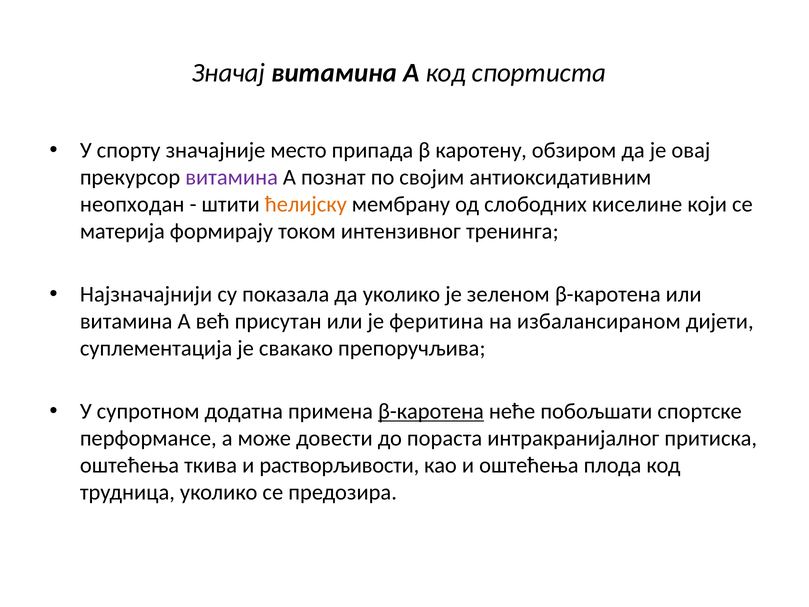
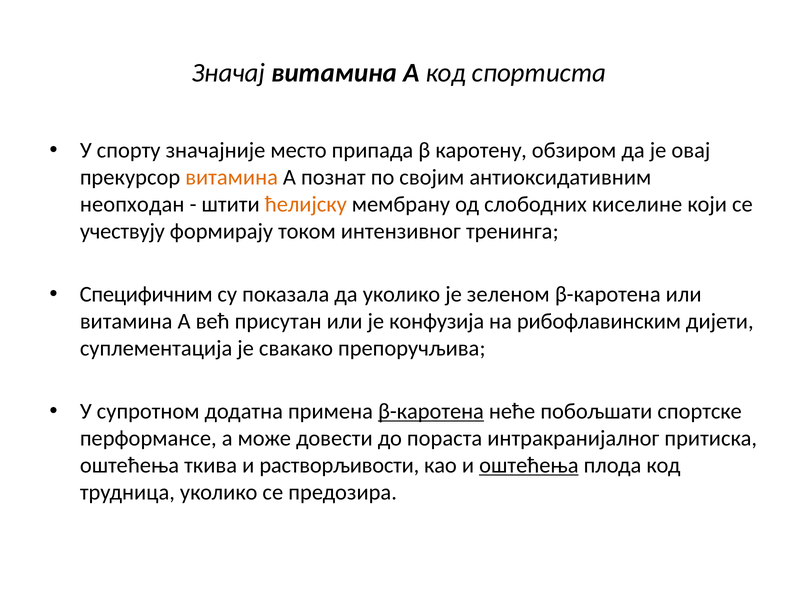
витамина at (232, 177) colour: purple -> orange
материја: материја -> учествују
Најзначајнији: Најзначајнији -> Специфичним
феритина: феритина -> конфузија
избалансираном: избалансираном -> рибофлавинским
оштећења at (529, 465) underline: none -> present
